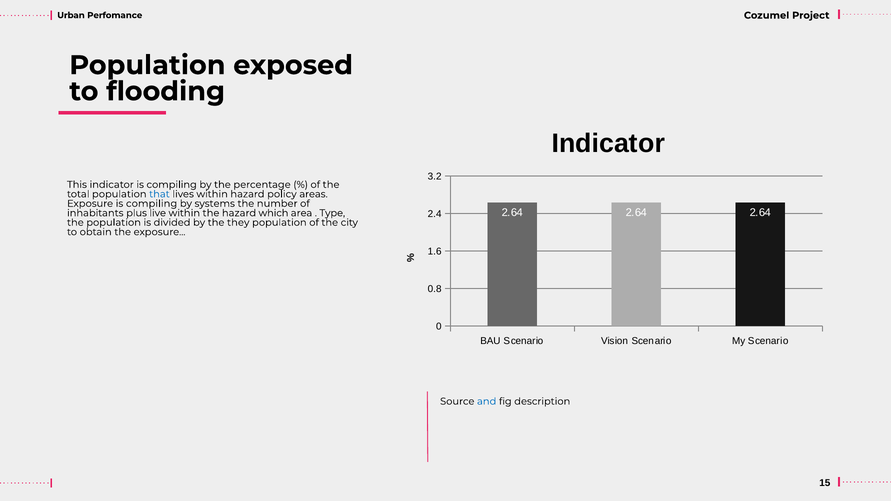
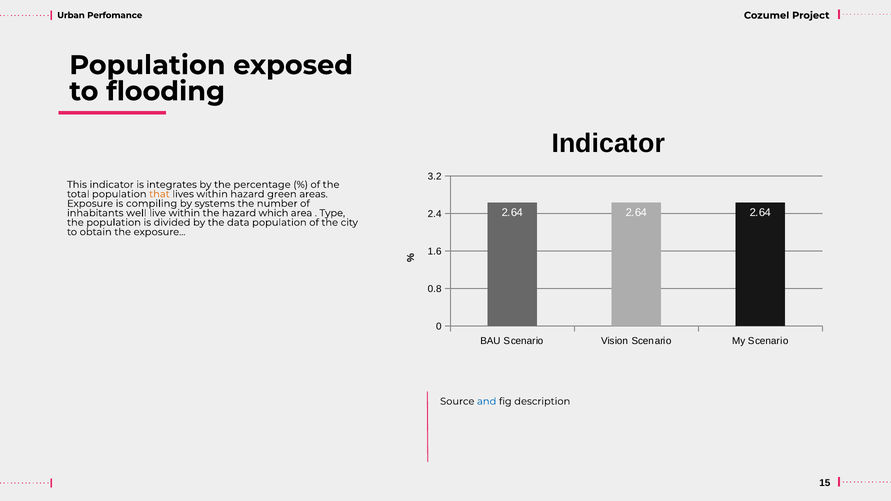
indicator is compiling: compiling -> integrates
that colour: blue -> orange
policy: policy -> green
plus: plus -> well
they: they -> data
